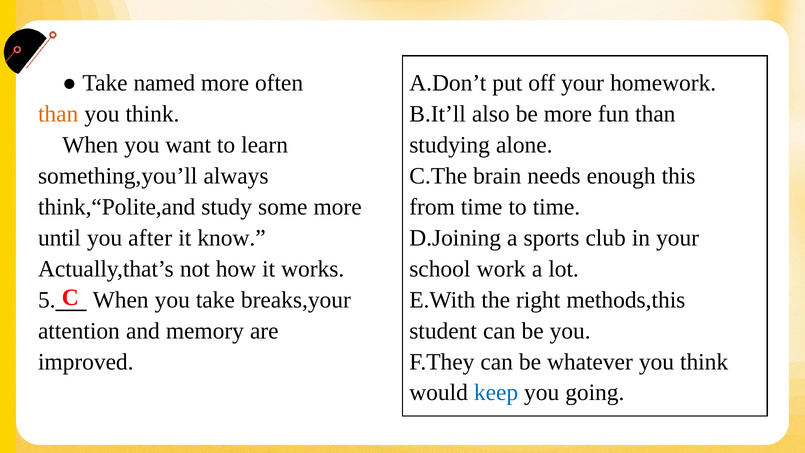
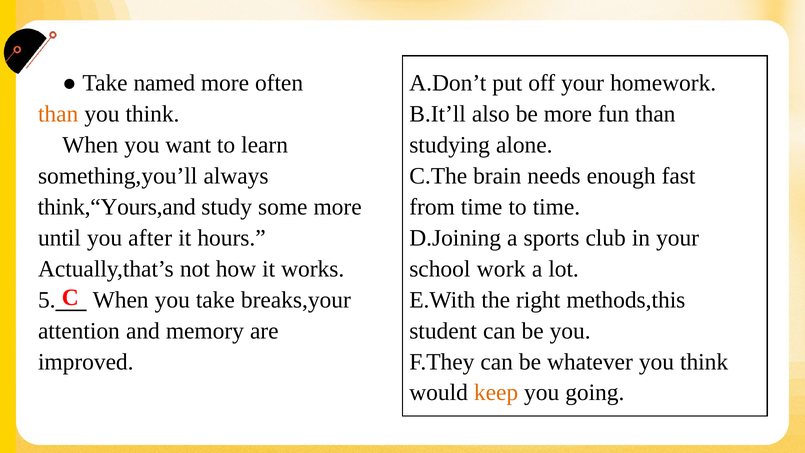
this: this -> fast
think,“Polite,and: think,“Polite,and -> think,“Yours,and
know: know -> hours
keep colour: blue -> orange
